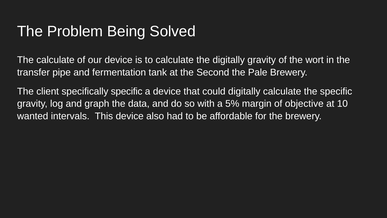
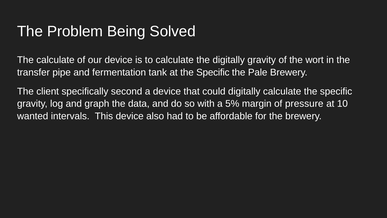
at the Second: Second -> Specific
specifically specific: specific -> second
objective: objective -> pressure
